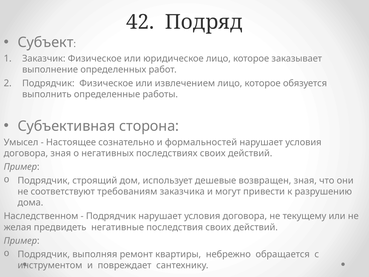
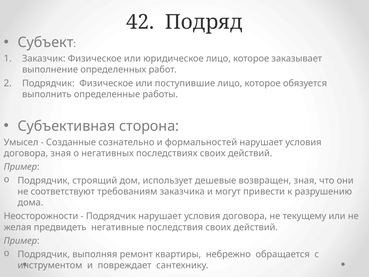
извлечением: извлечением -> поступившие
Настоящее: Настоящее -> Созданные
Наследственном: Наследственном -> Неосторожности
